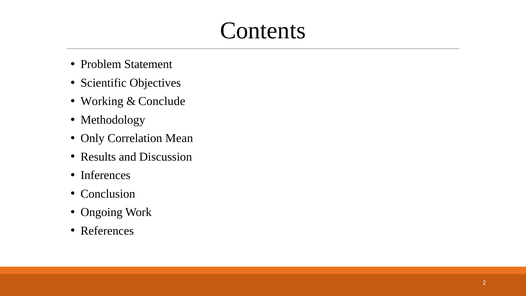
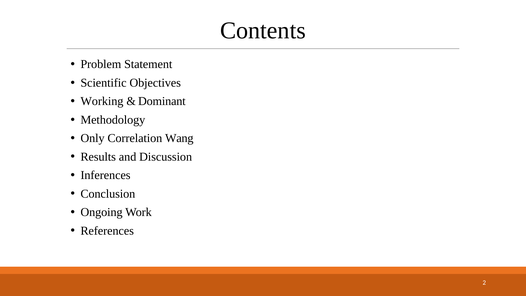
Conclude: Conclude -> Dominant
Mean: Mean -> Wang
